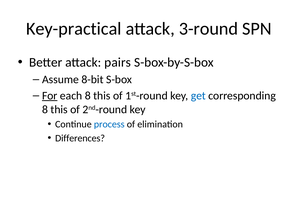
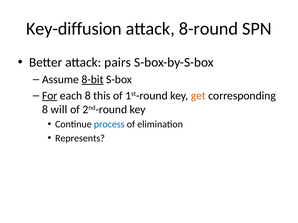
Key-practical: Key-practical -> Key-diffusion
3-round: 3-round -> 8-round
8-bit underline: none -> present
get colour: blue -> orange
this at (59, 110): this -> will
Differences: Differences -> Represents
